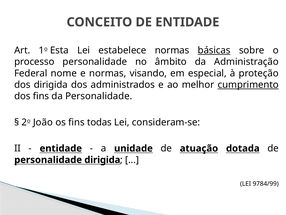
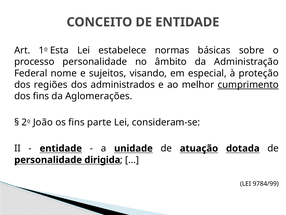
básicas underline: present -> none
e normas: normas -> sujeitos
dos dirigida: dirigida -> regiões
da Personalidade: Personalidade -> Aglomerações
todas: todas -> parte
